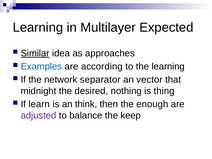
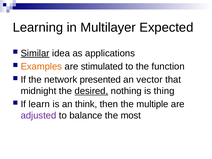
approaches: approaches -> applications
Examples colour: blue -> orange
according: according -> stimulated
the learning: learning -> function
separator: separator -> presented
desired underline: none -> present
enough: enough -> multiple
keep: keep -> most
